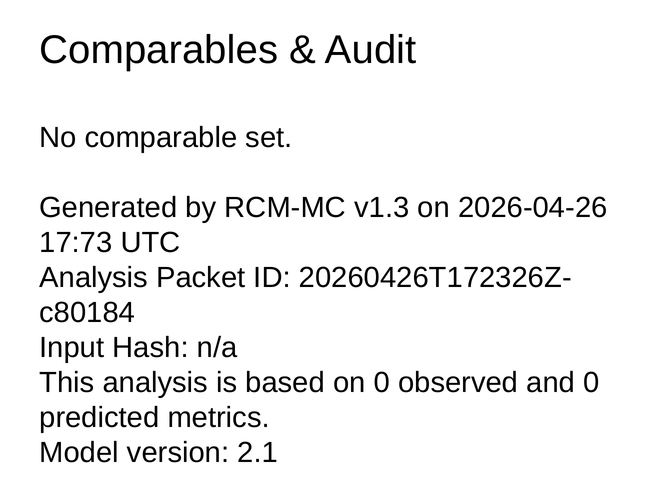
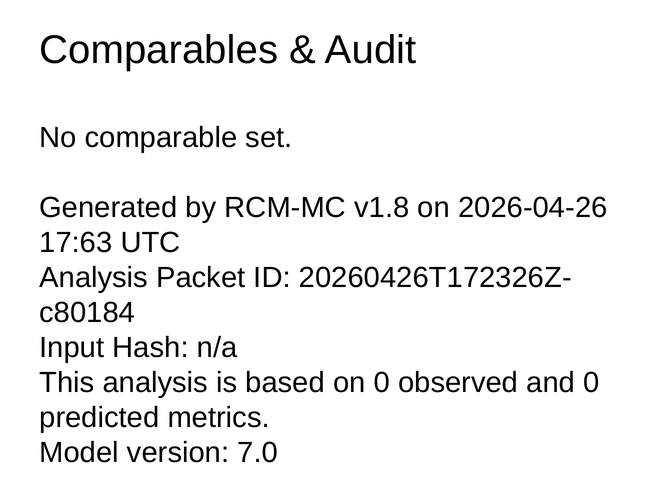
v1.3: v1.3 -> v1.8
17:73: 17:73 -> 17:63
2.1: 2.1 -> 7.0
